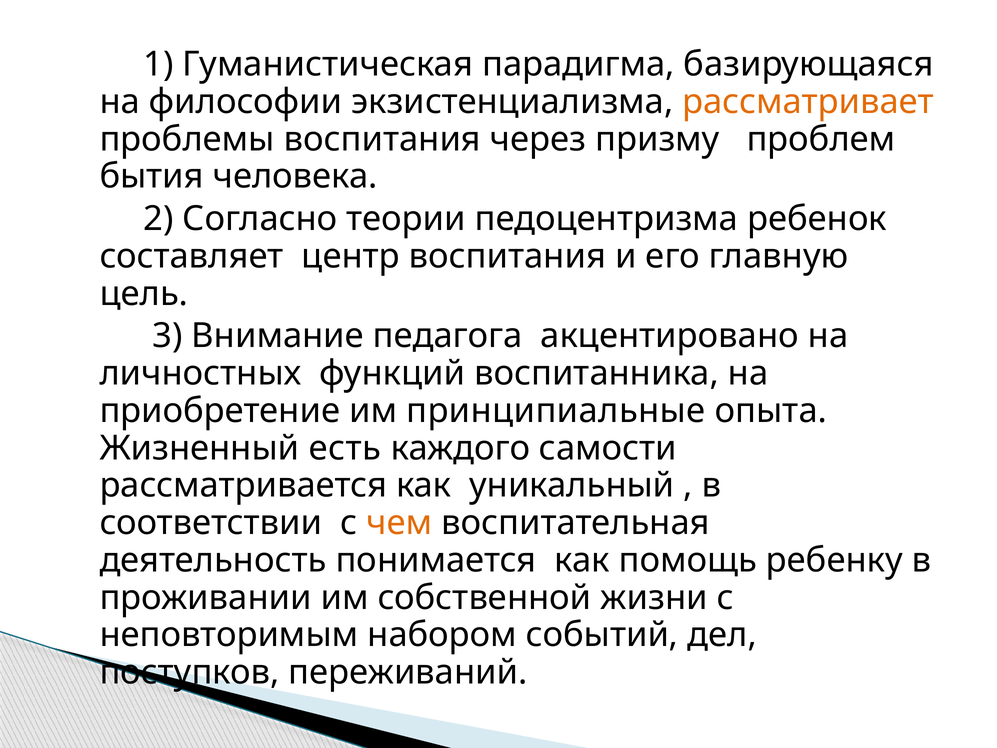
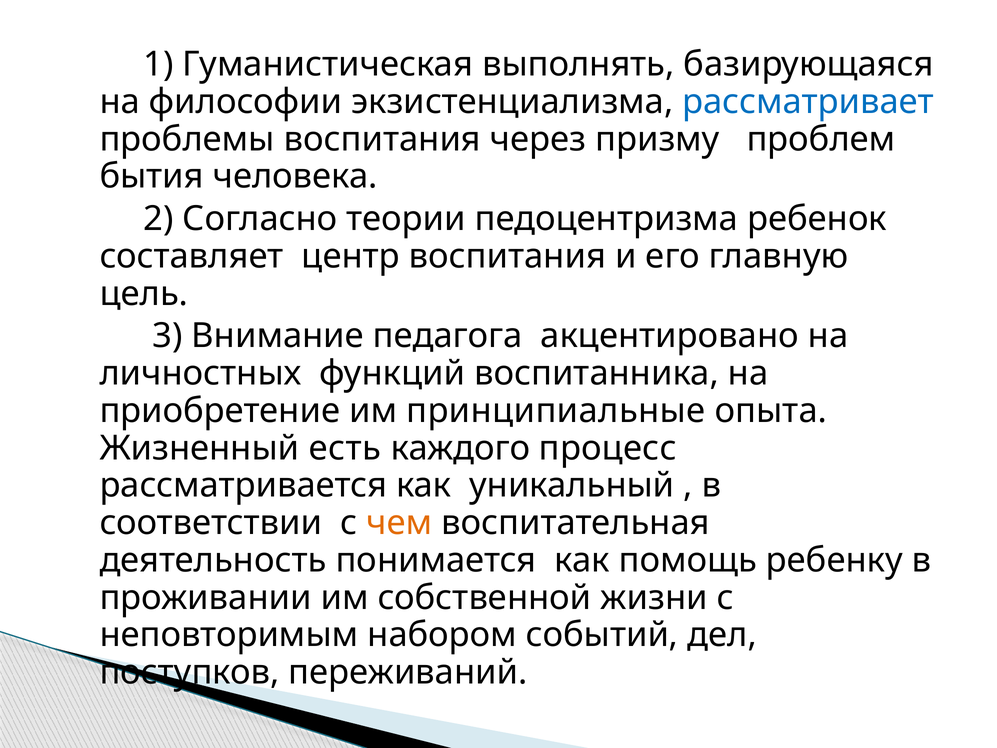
парадигма: парадигма -> выполнять
рассматривает colour: orange -> blue
самости: самости -> процесс
